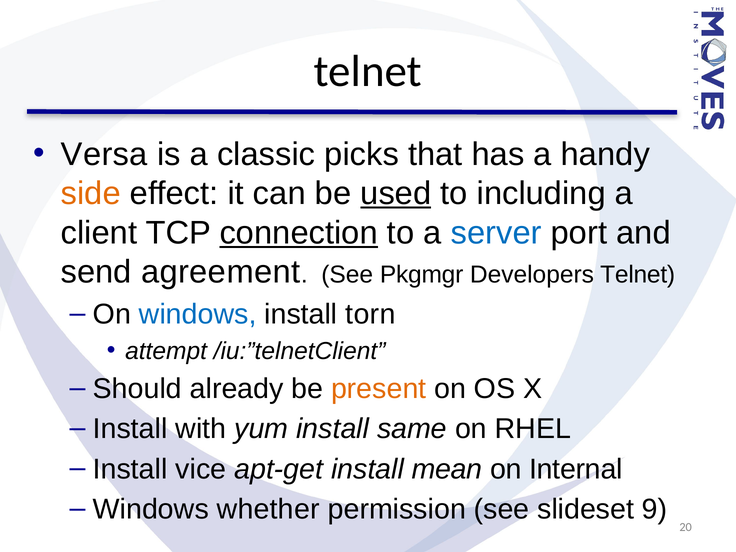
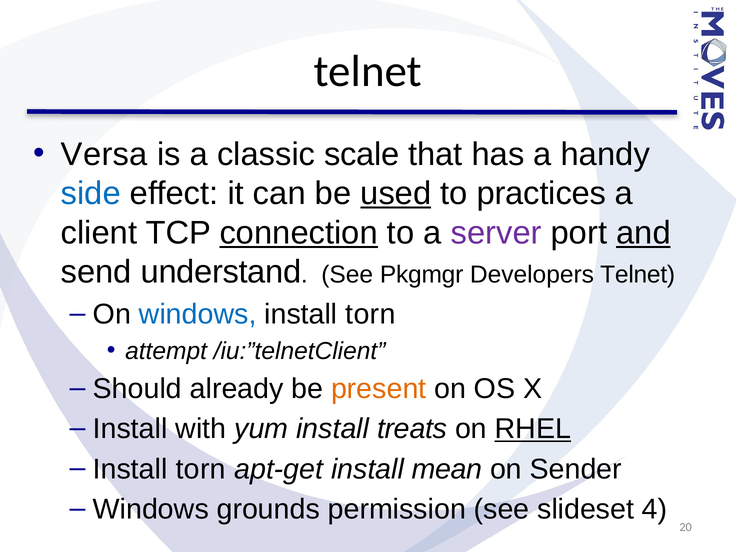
picks: picks -> scale
side colour: orange -> blue
including: including -> practices
server colour: blue -> purple
and underline: none -> present
agreement: agreement -> understand
same: same -> treats
RHEL underline: none -> present
vice at (201, 469): vice -> torn
Internal: Internal -> Sender
whether: whether -> grounds
9: 9 -> 4
